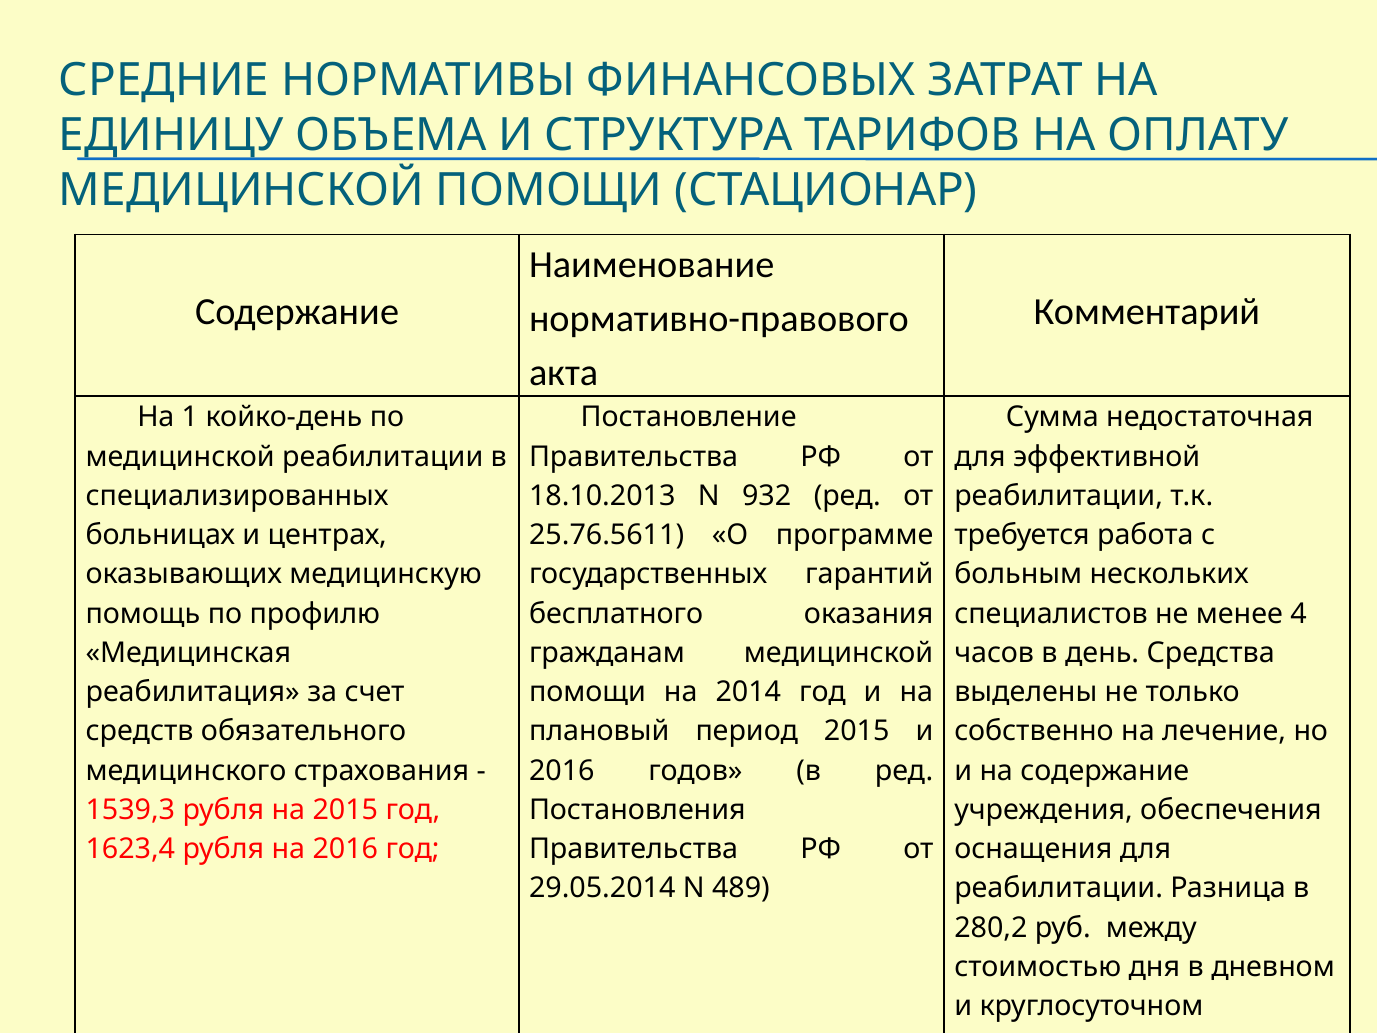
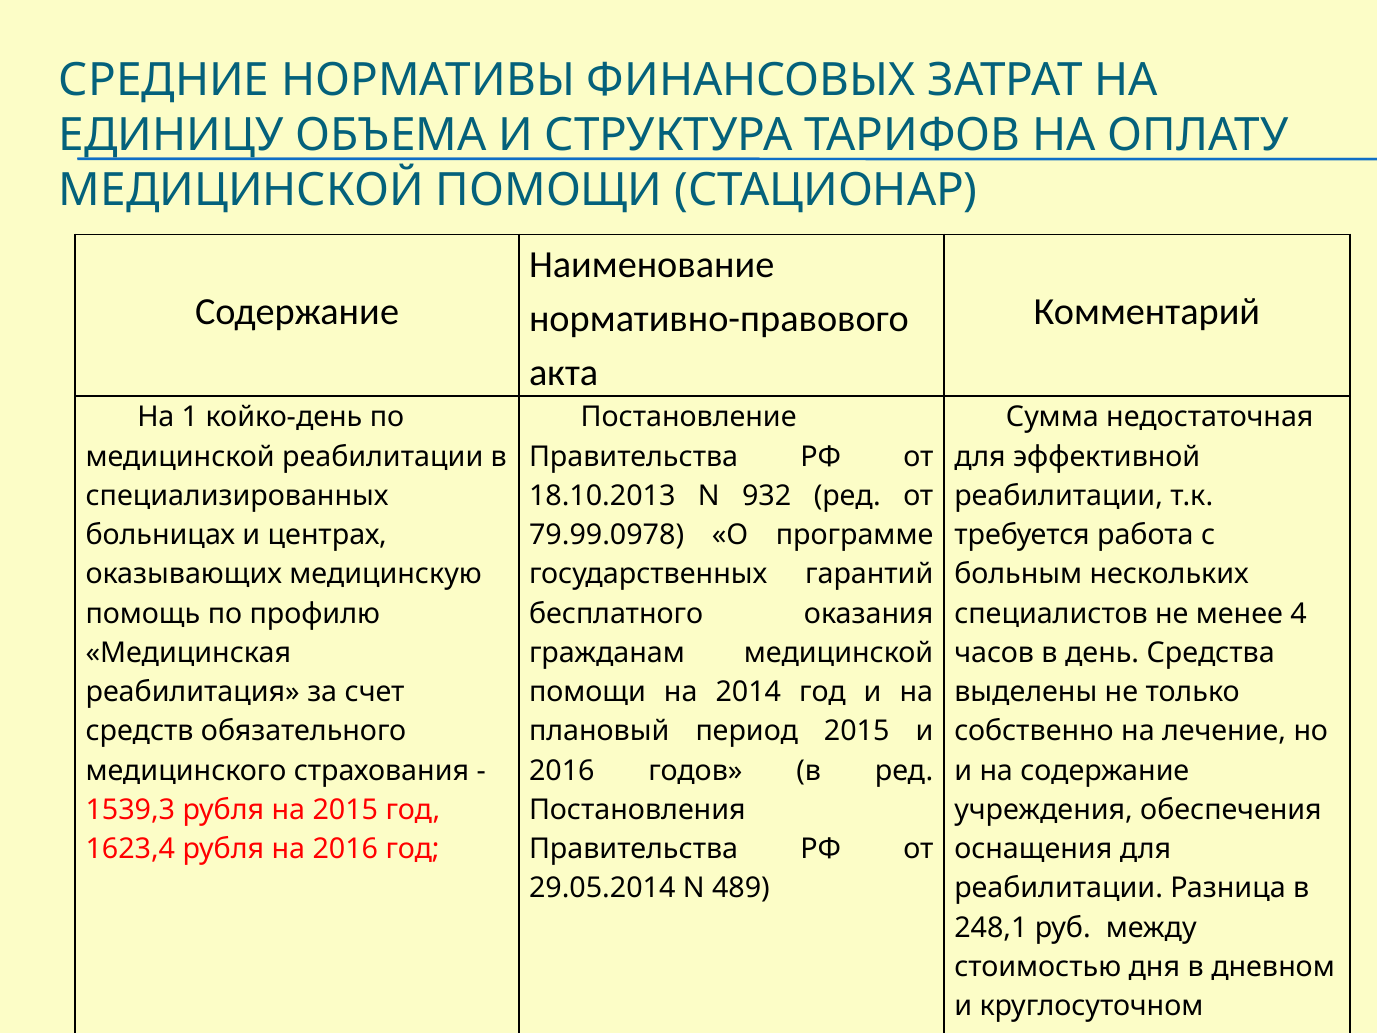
25.76.5611: 25.76.5611 -> 79.99.0978
280,2: 280,2 -> 248,1
